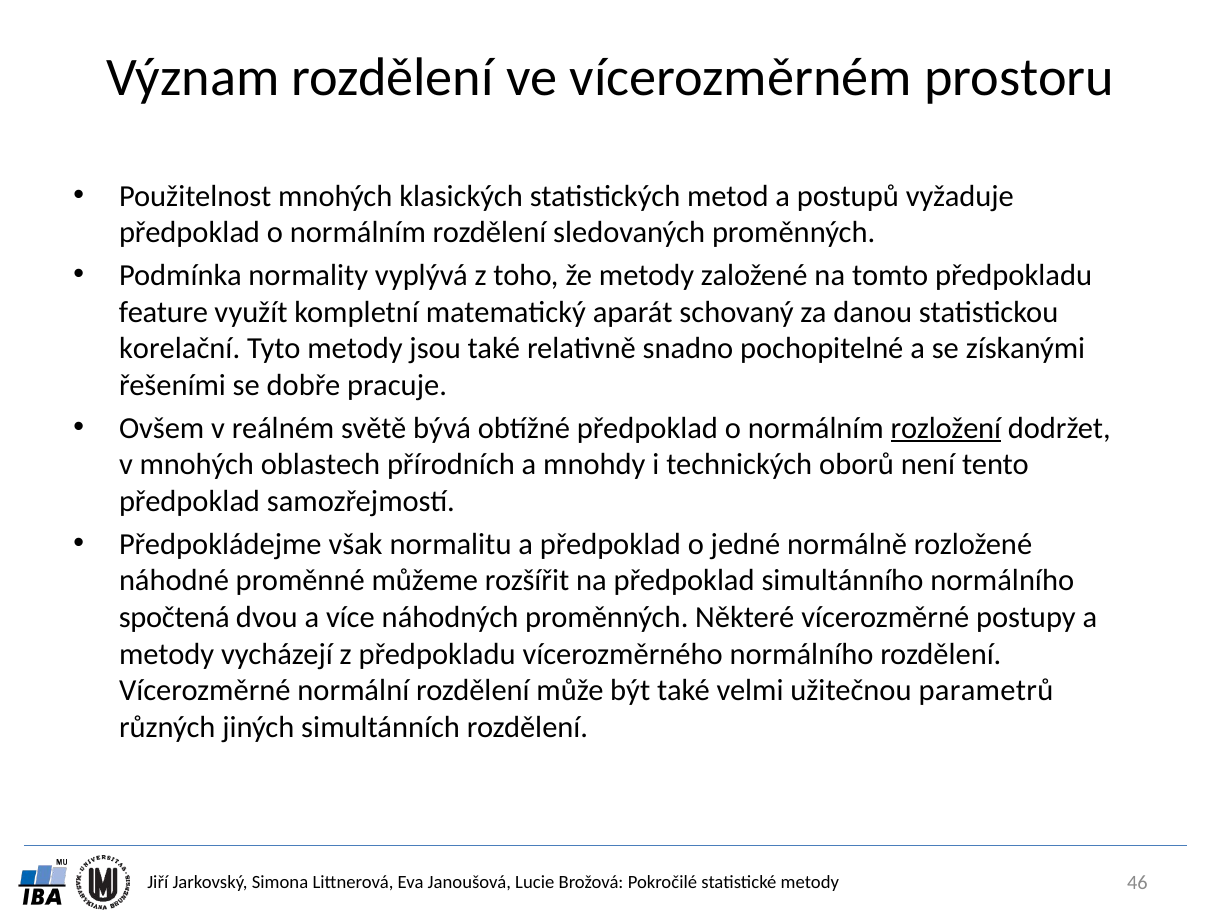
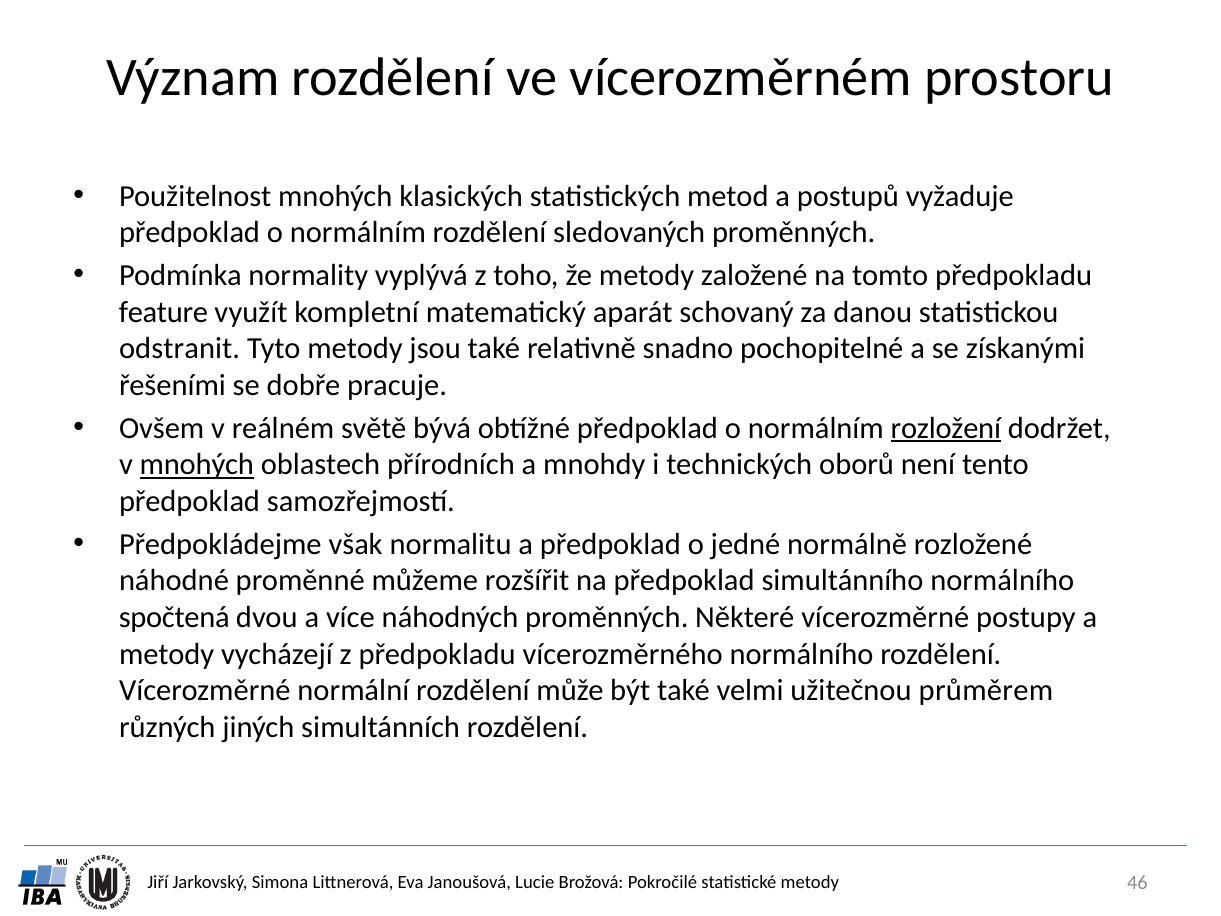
korelační: korelační -> odstranit
mnohých at (197, 465) underline: none -> present
parametrů: parametrů -> průměrem
